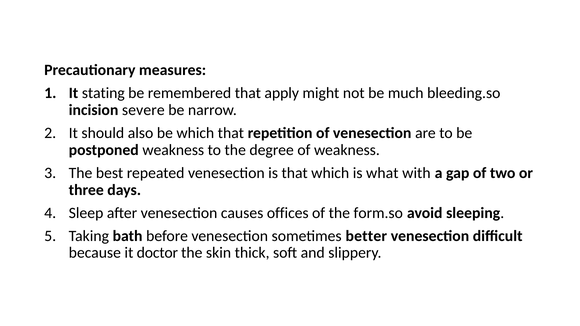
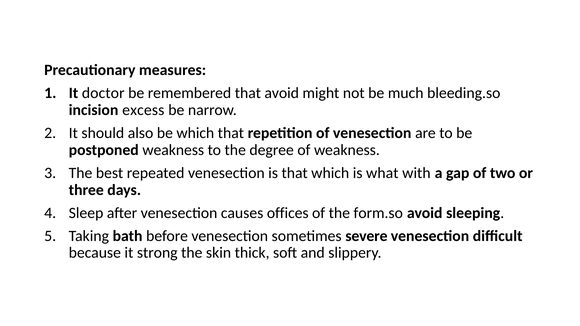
stating: stating -> doctor
that apply: apply -> avoid
severe: severe -> excess
better: better -> severe
doctor: doctor -> strong
